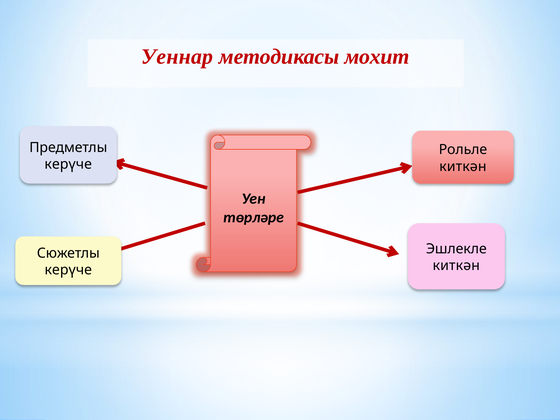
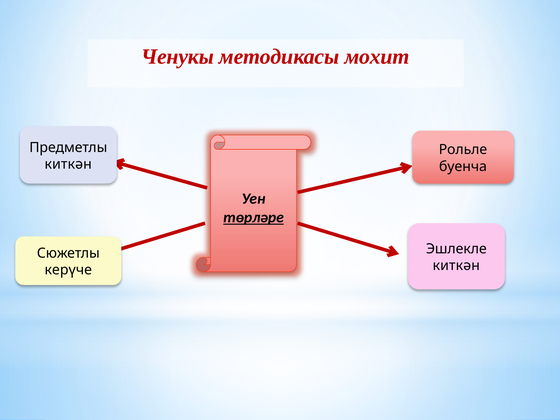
Уеннар: Уеннар -> Ченукы
керүче at (68, 164): керүче -> киткән
киткән at (463, 166): киткән -> буенча
төрләре underline: none -> present
